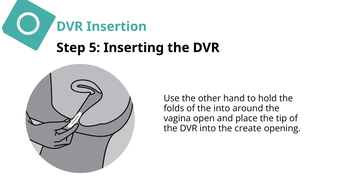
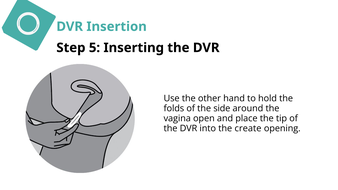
the into: into -> side
